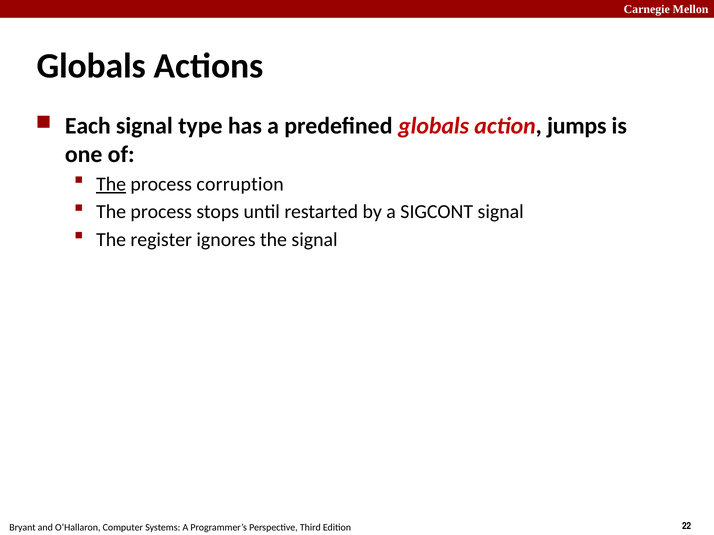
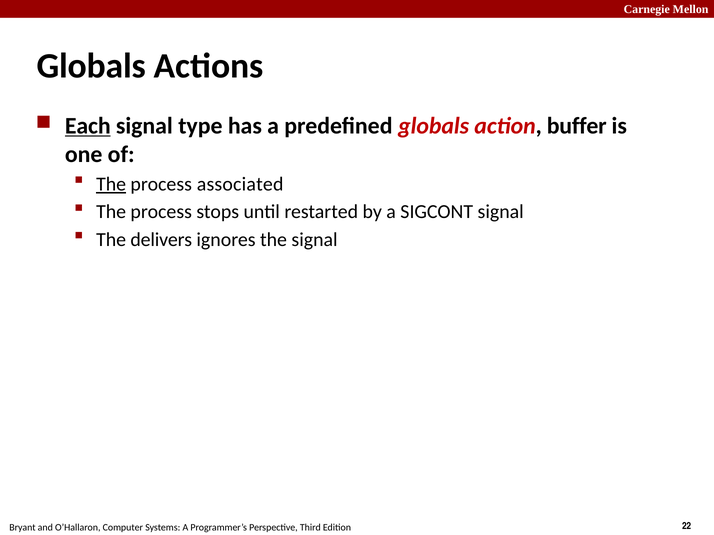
Each underline: none -> present
jumps: jumps -> buffer
corruption: corruption -> associated
register: register -> delivers
